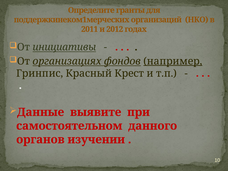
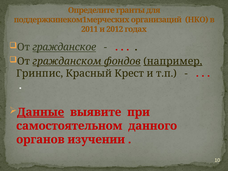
инициативы: инициативы -> гражданское
организациях: организациях -> гражданском
Данные underline: none -> present
